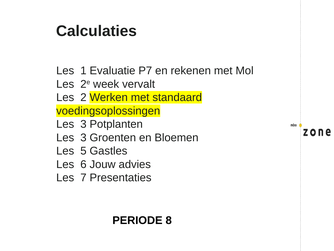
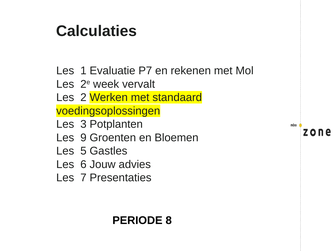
3 at (83, 137): 3 -> 9
